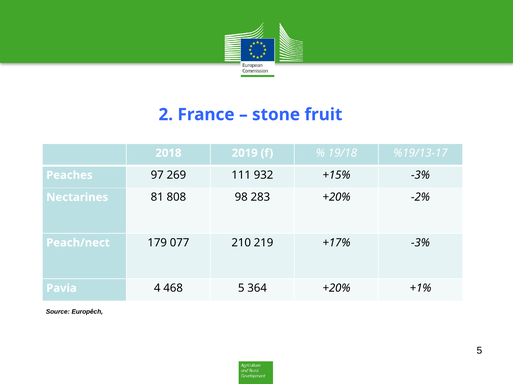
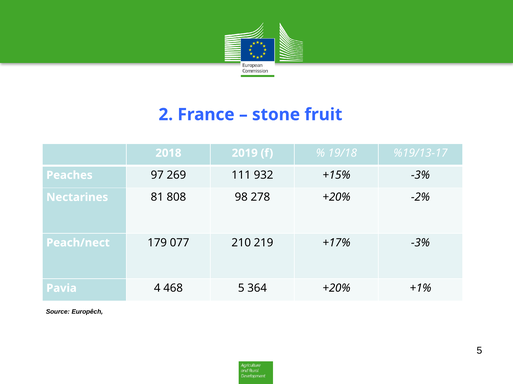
283: 283 -> 278
